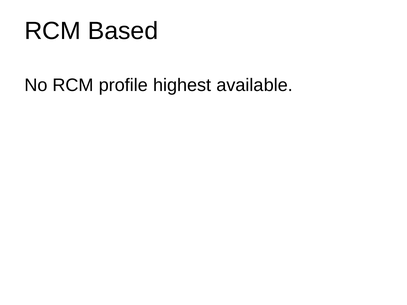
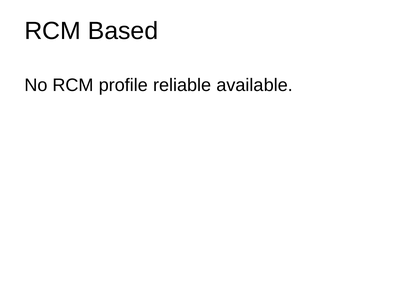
highest: highest -> reliable
